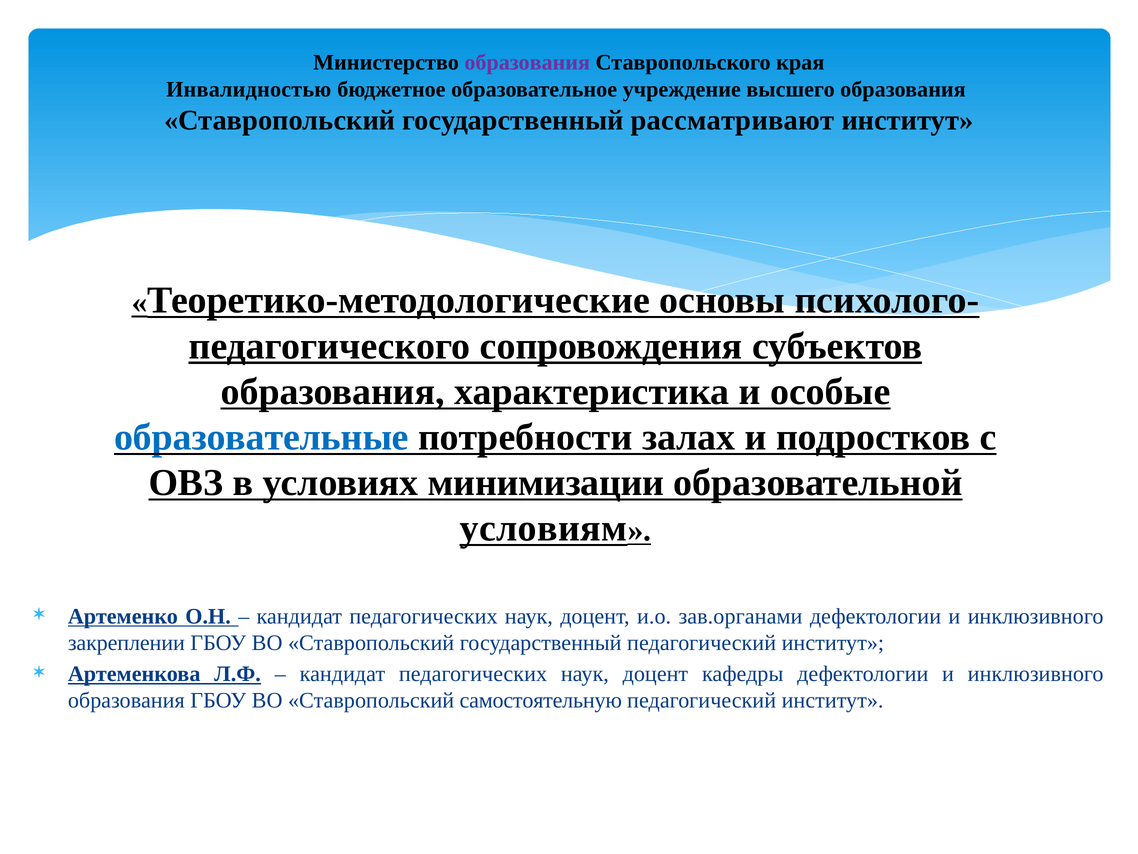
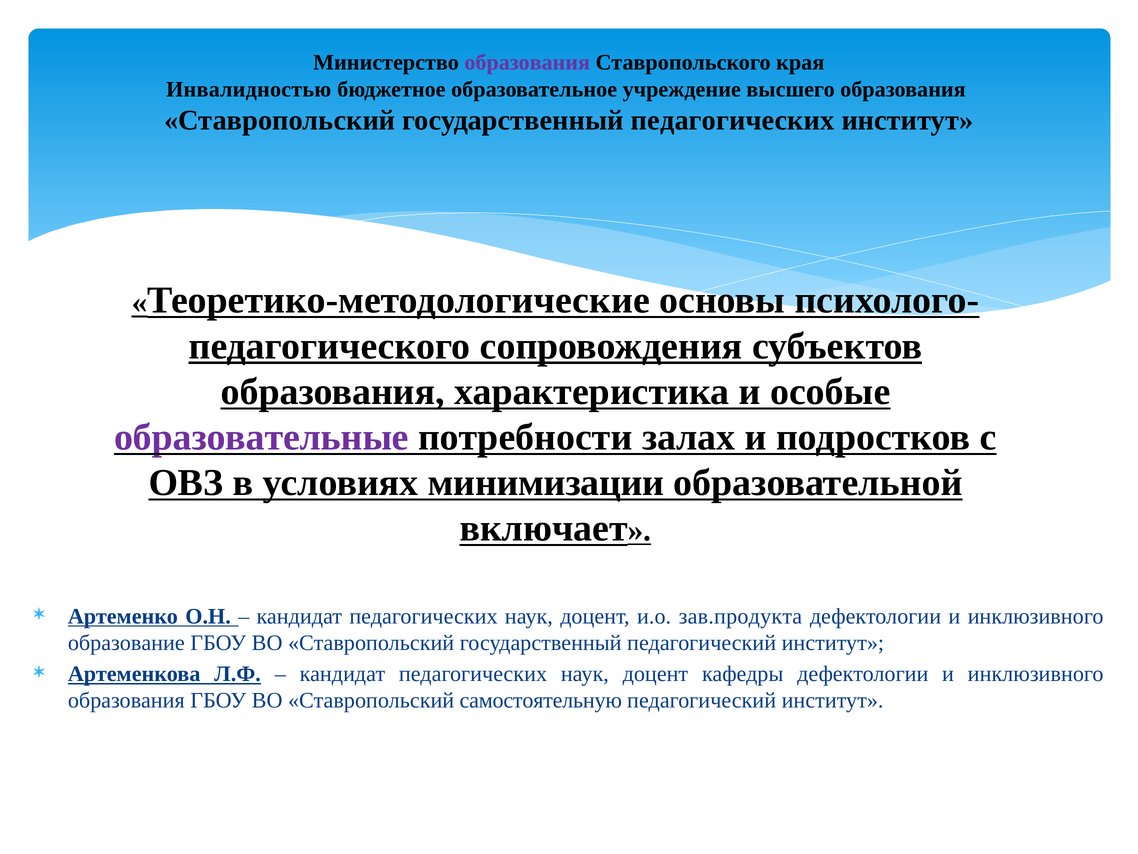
государственный рассматривают: рассматривают -> педагогических
образовательные colour: blue -> purple
условиям: условиям -> включает
зав.органами: зав.органами -> зав.продукта
закреплении: закреплении -> образование
